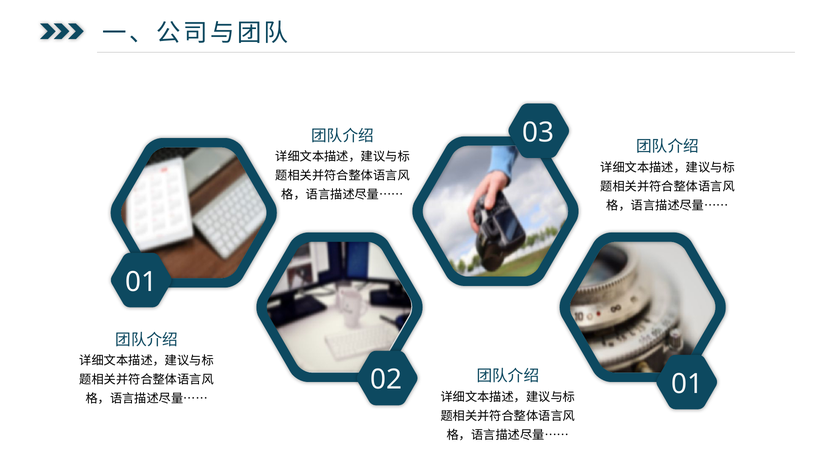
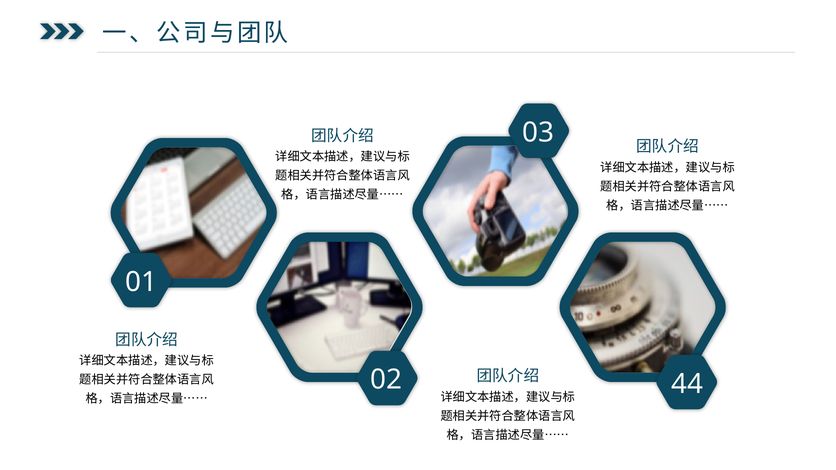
02 01: 01 -> 44
